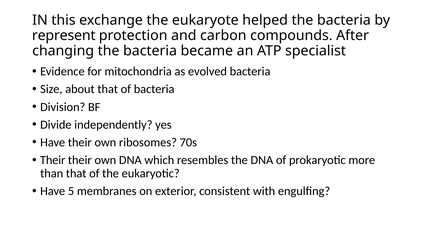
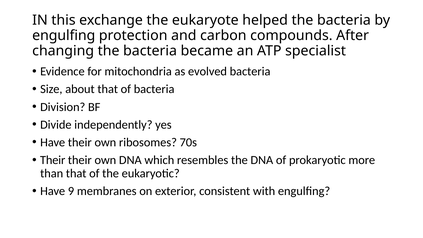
represent at (64, 36): represent -> engulfing
5: 5 -> 9
